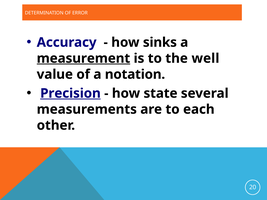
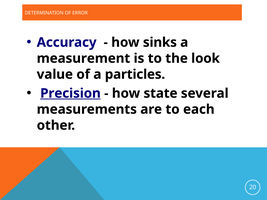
measurement underline: present -> none
well: well -> look
notation: notation -> particles
